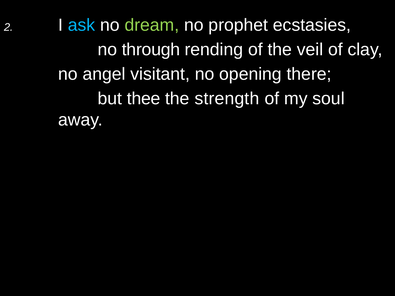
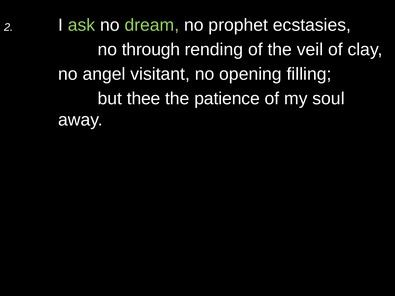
ask colour: light blue -> light green
there: there -> filling
strength: strength -> patience
